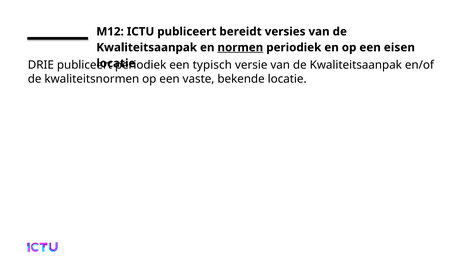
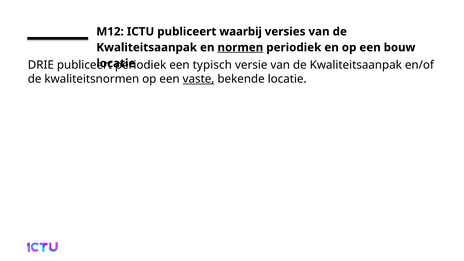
bereidt: bereidt -> waarbij
eisen: eisen -> bouw
vaste underline: none -> present
